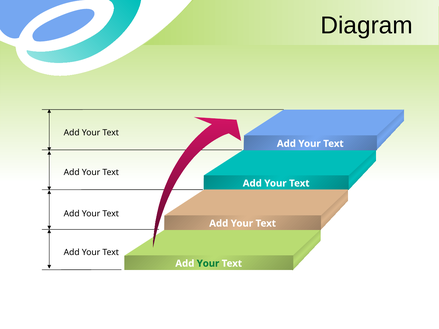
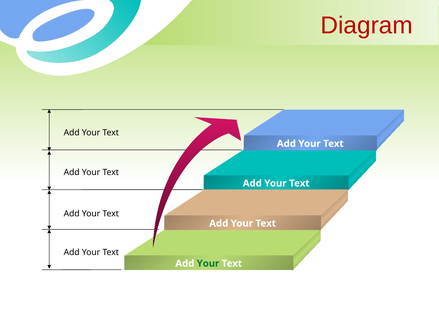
Diagram colour: black -> red
